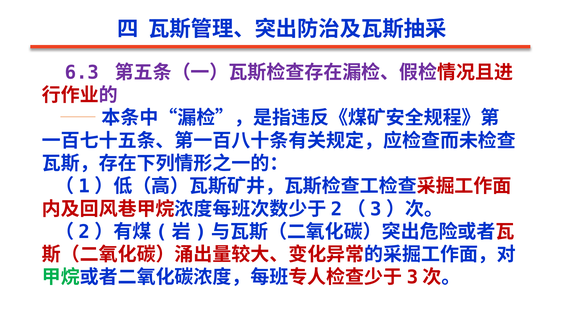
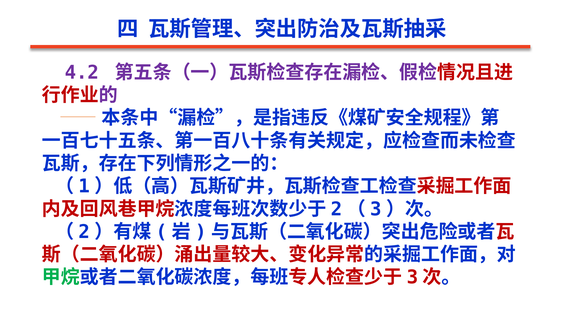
6.3: 6.3 -> 4.2
